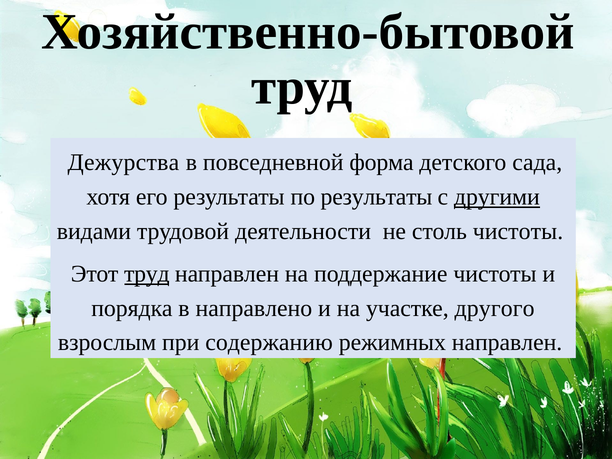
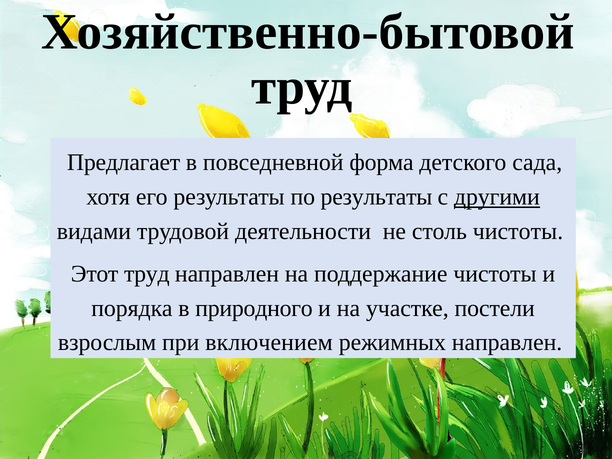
Дежурства: Дежурства -> Предлагает
труд at (147, 274) underline: present -> none
направлено: направлено -> природного
другого: другого -> постели
содержанию: содержанию -> включением
